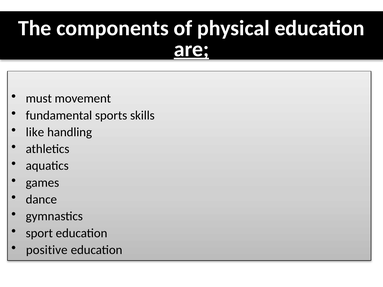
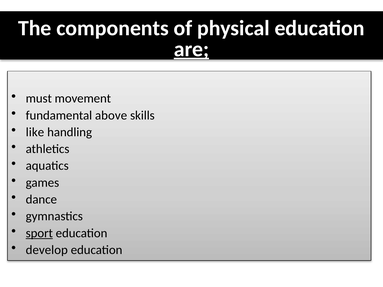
sports: sports -> above
sport underline: none -> present
positive: positive -> develop
